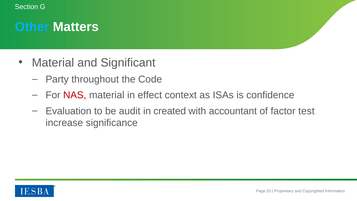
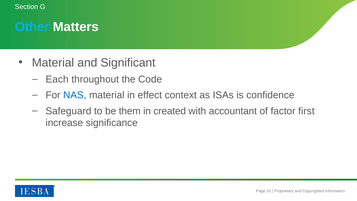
Party: Party -> Each
NAS colour: red -> blue
Evaluation: Evaluation -> Safeguard
audit: audit -> them
test: test -> first
